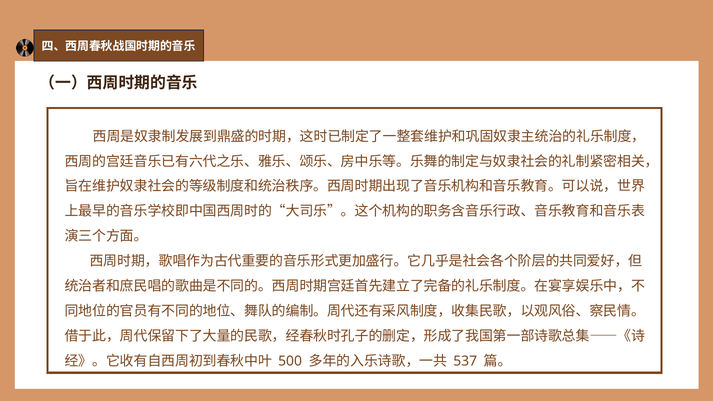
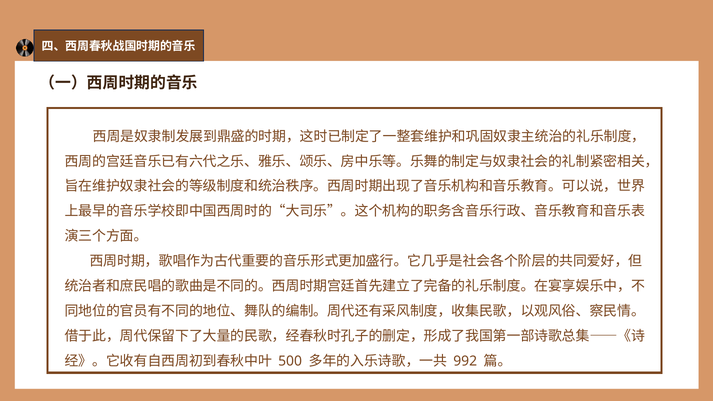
537: 537 -> 992
